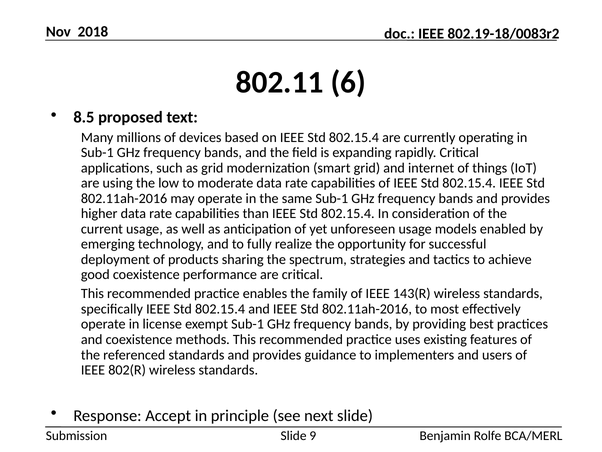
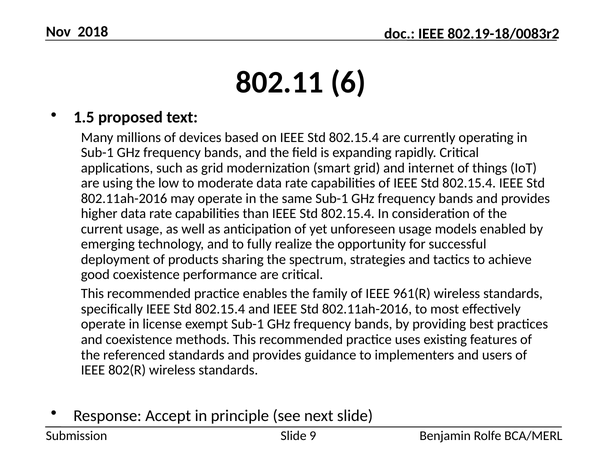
8.5: 8.5 -> 1.5
143(R: 143(R -> 961(R
